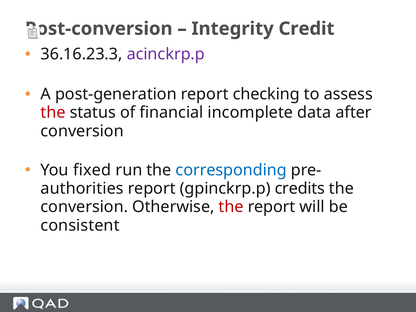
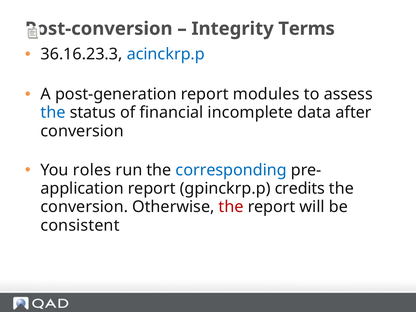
Credit: Credit -> Terms
acinckrp.p colour: purple -> blue
checking: checking -> modules
the at (53, 113) colour: red -> blue
fixed: fixed -> roles
authorities: authorities -> application
